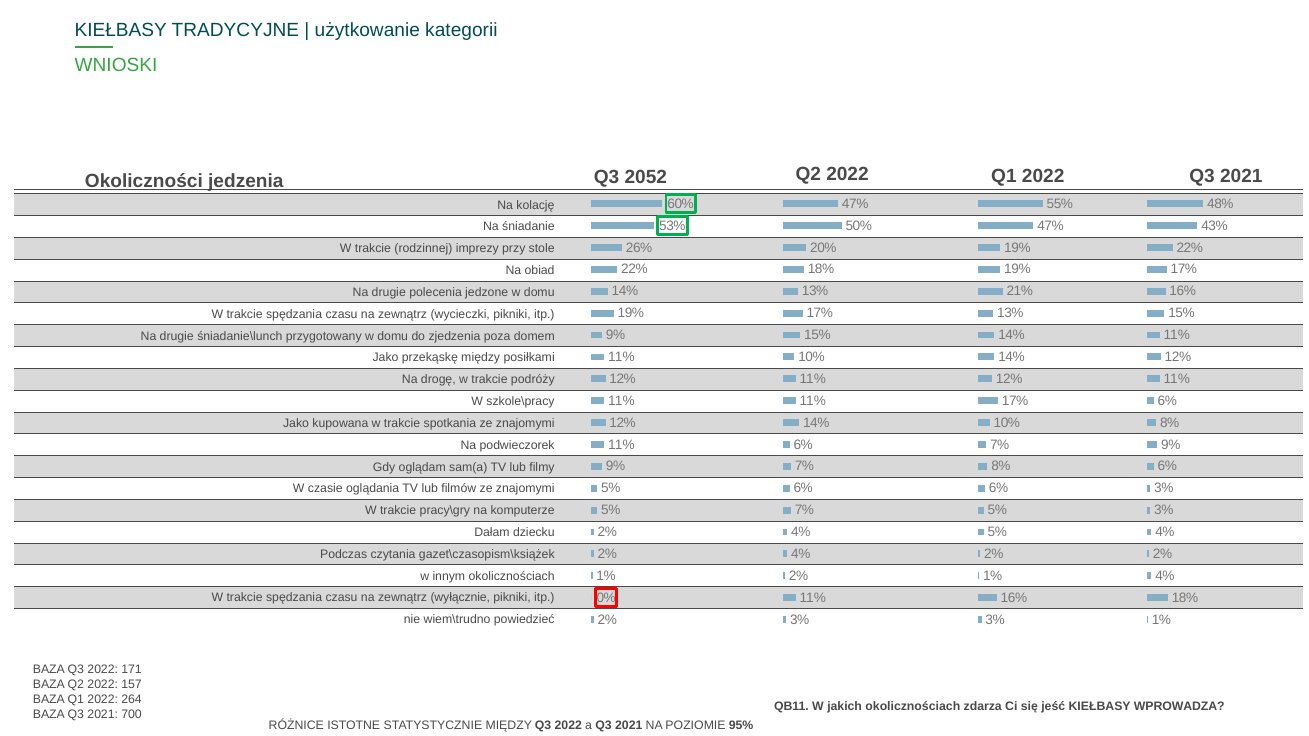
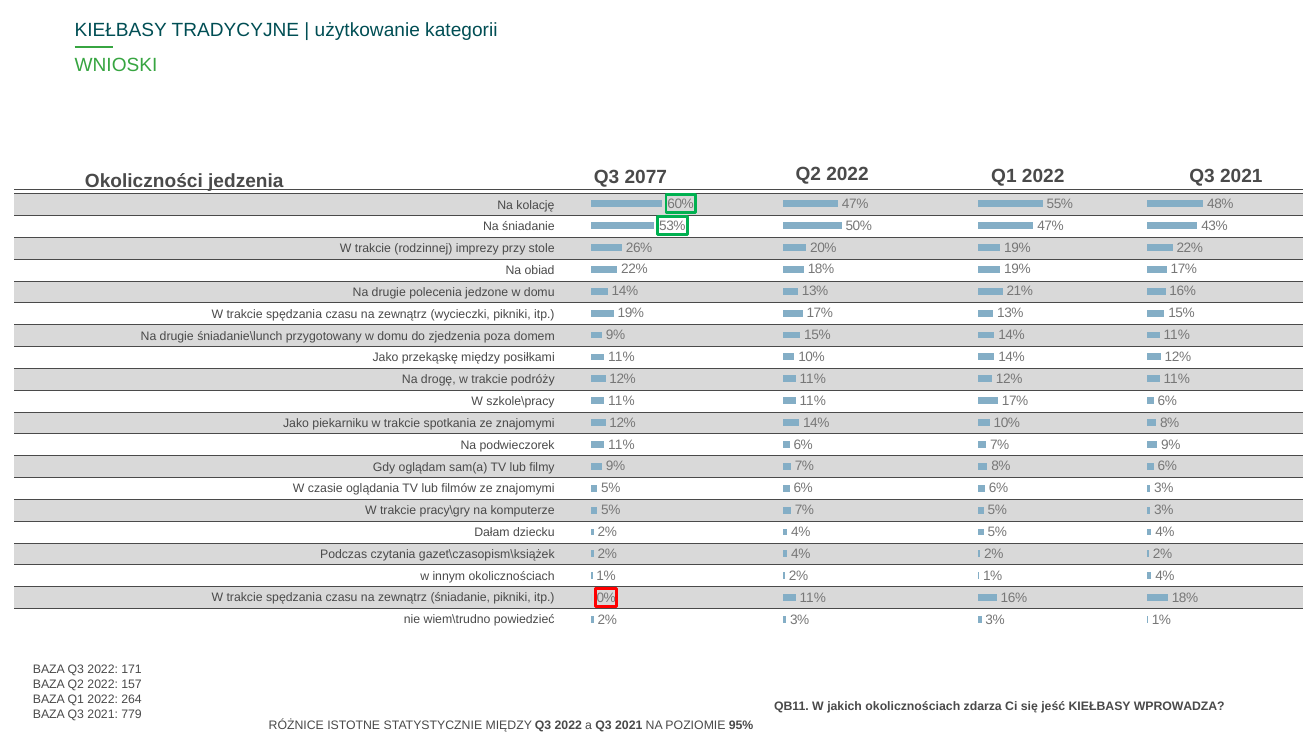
2052: 2052 -> 2077
kupowana: kupowana -> piekarniku
zewnątrz wyłącznie: wyłącznie -> śniadanie
700: 700 -> 779
